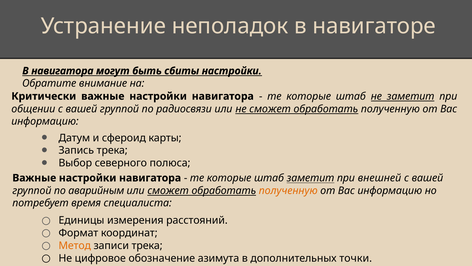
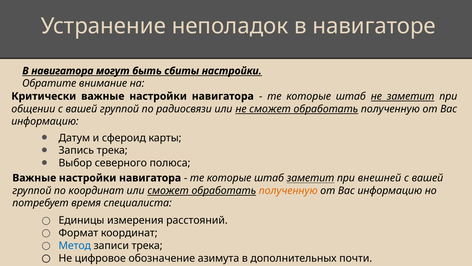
по аварийным: аварийным -> координат
Метод colour: orange -> blue
точки: точки -> почти
